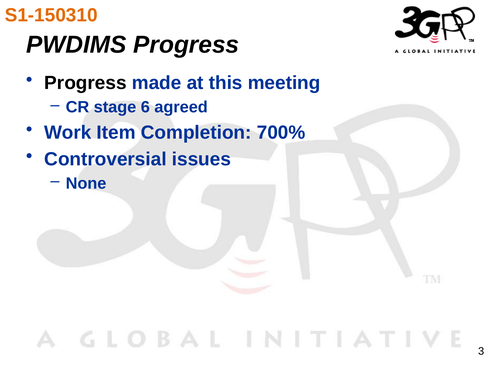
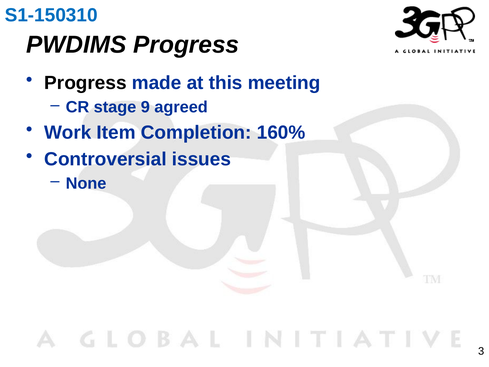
S1-150310 colour: orange -> blue
6: 6 -> 9
700%: 700% -> 160%
